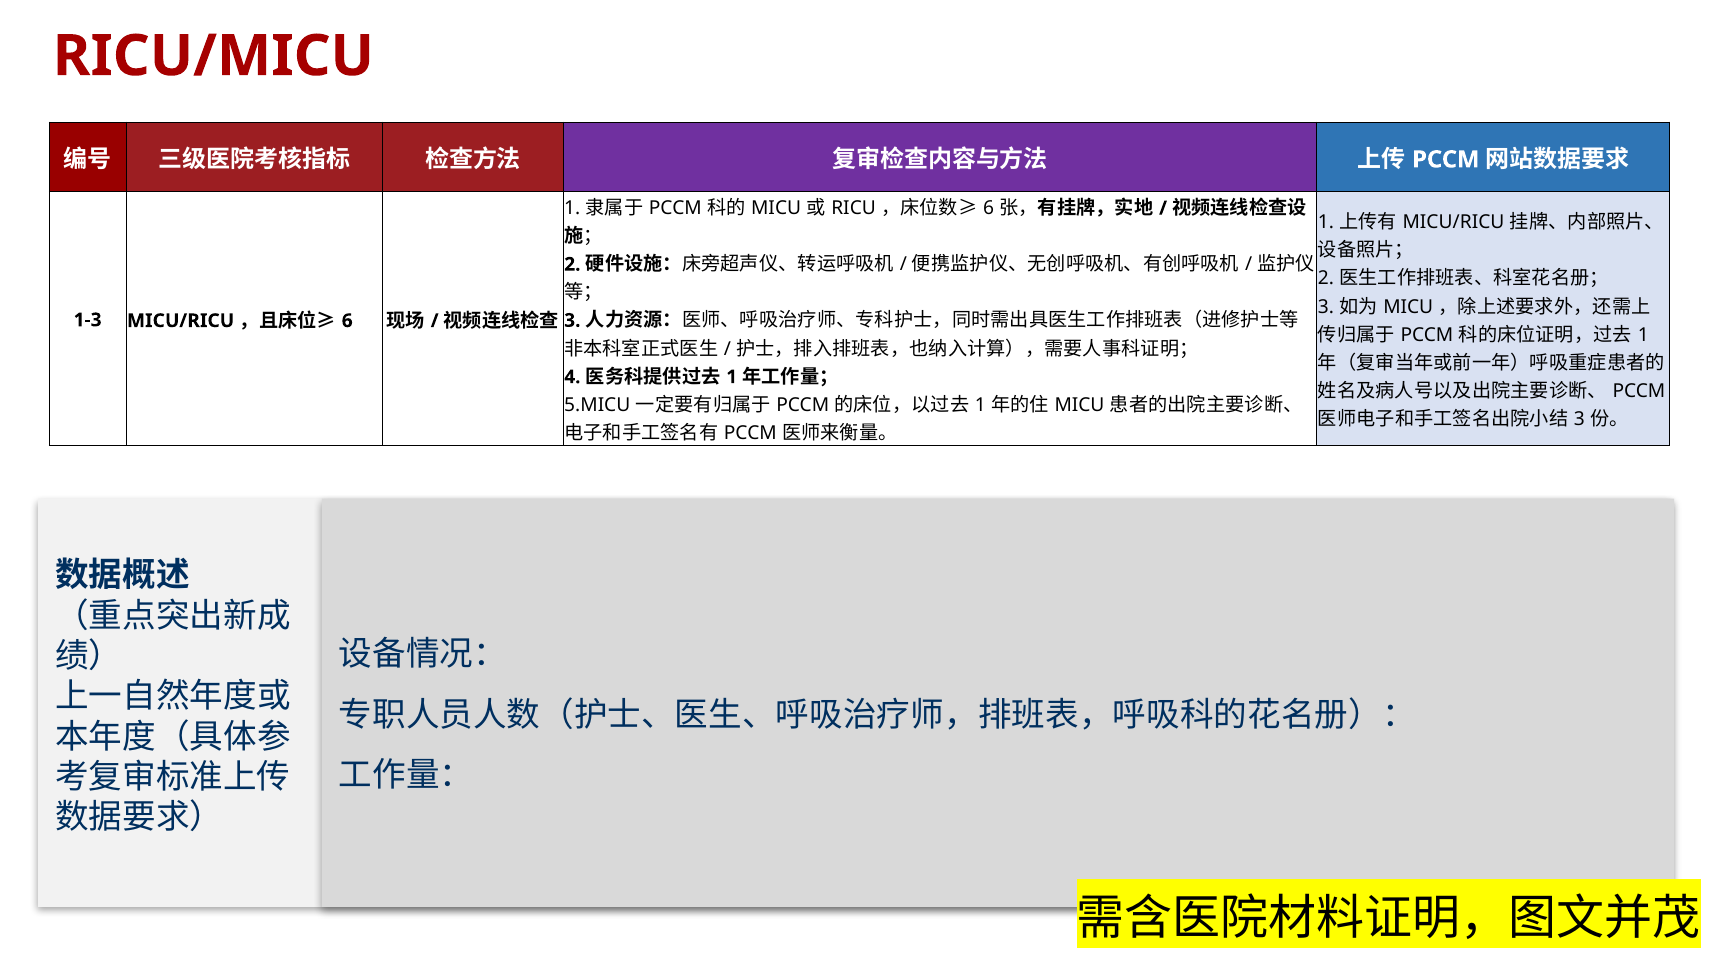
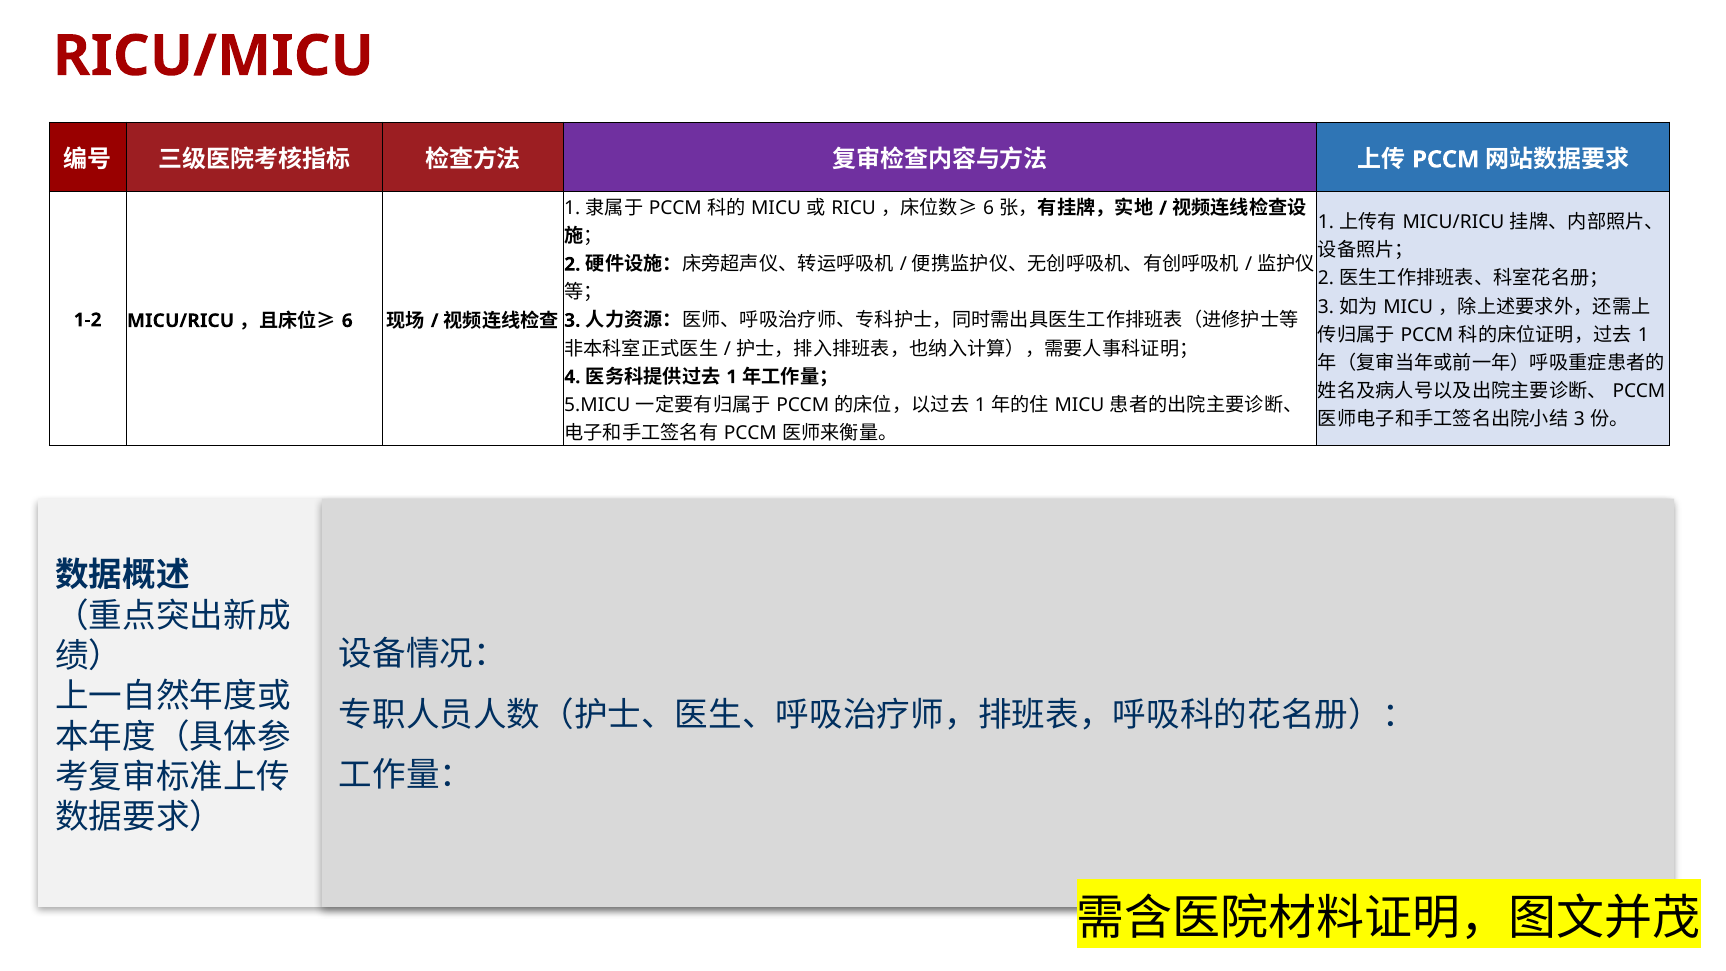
1-3: 1-3 -> 1-2
